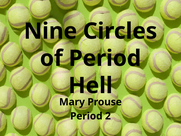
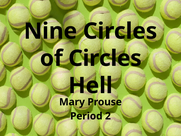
of Period: Period -> Circles
